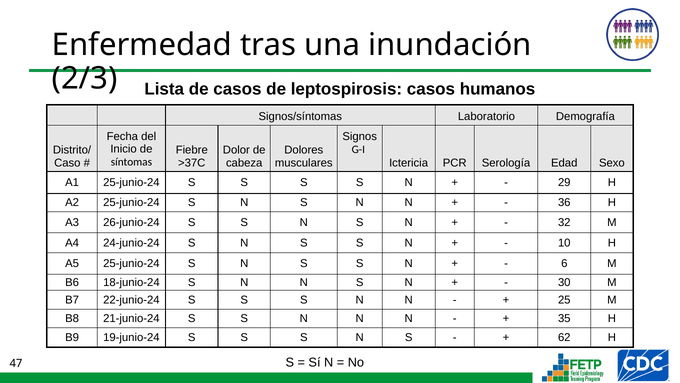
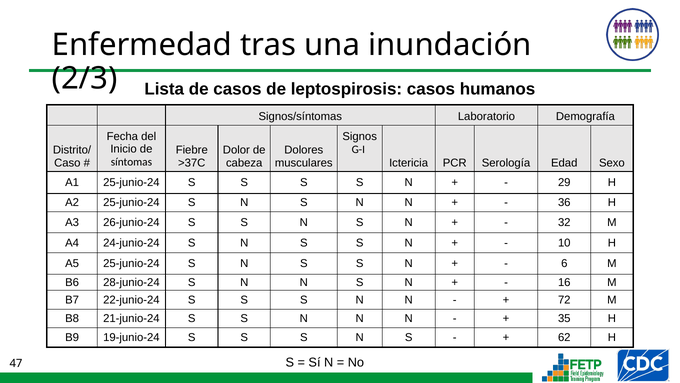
18-junio-24: 18-junio-24 -> 28-junio-24
30: 30 -> 16
25: 25 -> 72
